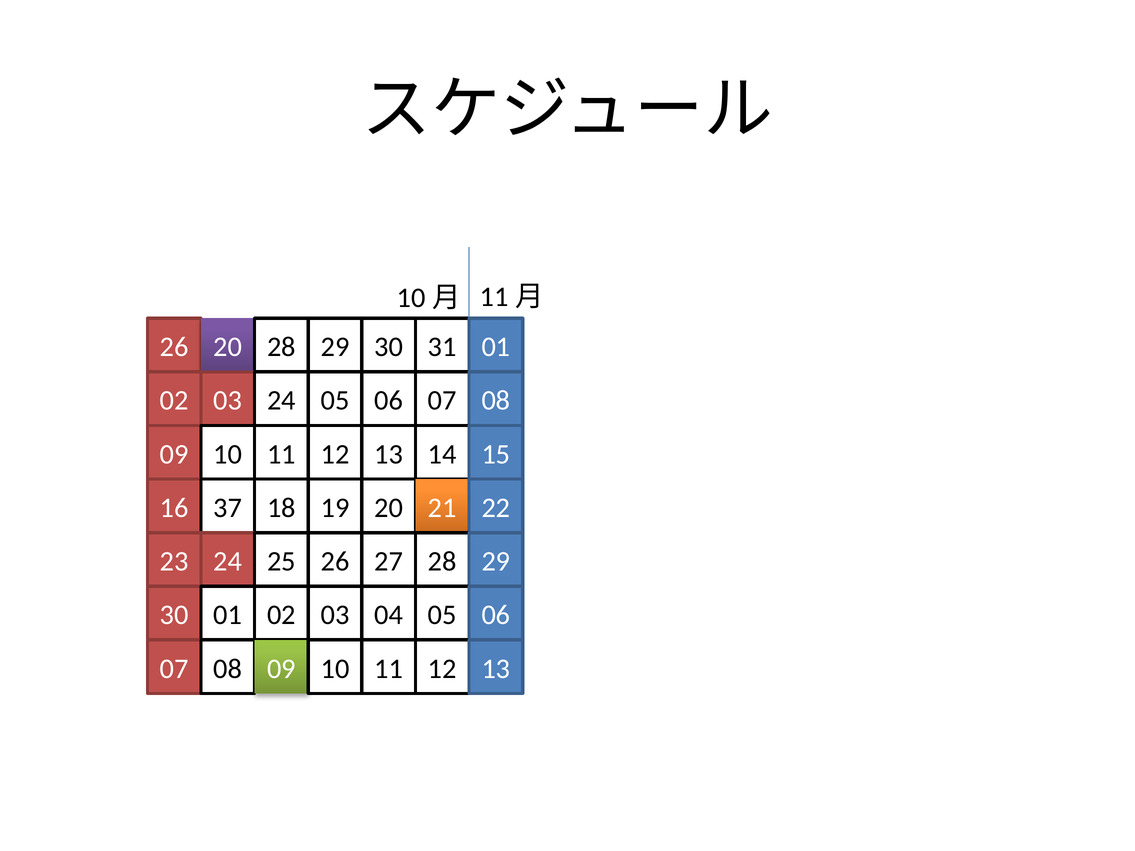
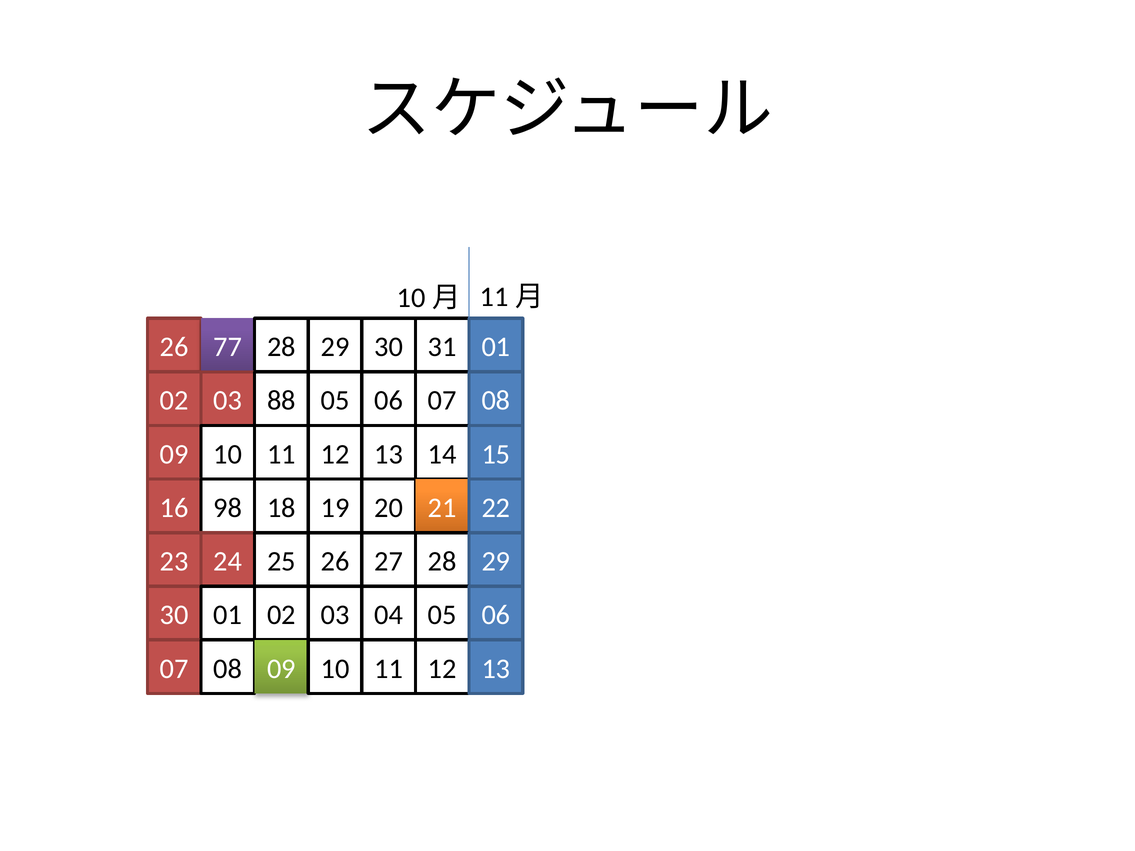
26 20: 20 -> 77
03 24: 24 -> 88
37: 37 -> 98
